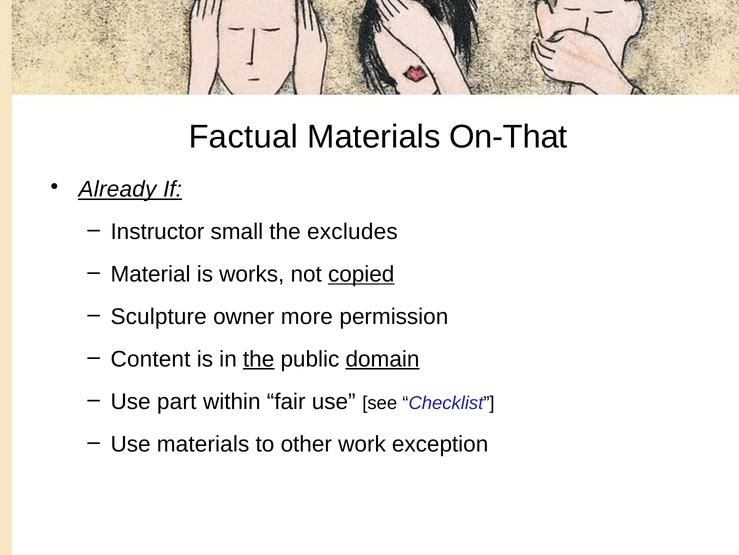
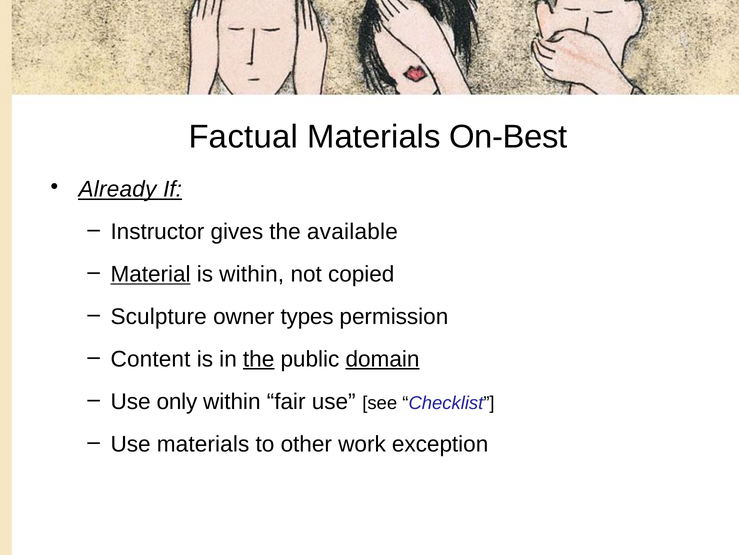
On-That: On-That -> On-Best
small: small -> gives
excludes: excludes -> available
Material underline: none -> present
is works: works -> within
copied underline: present -> none
more: more -> types
part: part -> only
